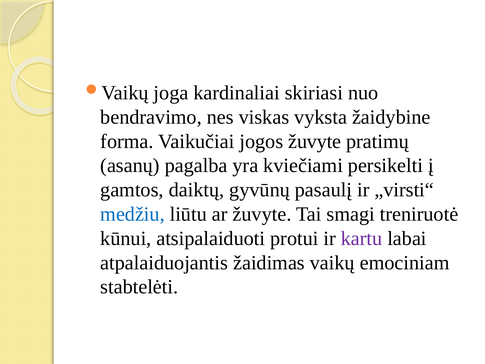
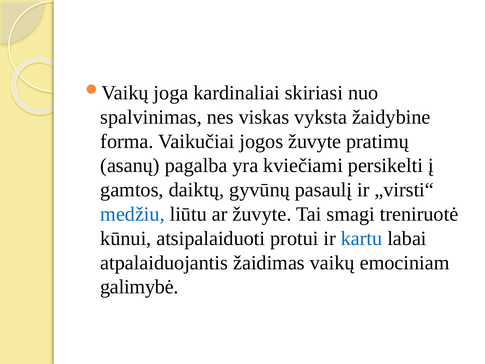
bendravimo: bendravimo -> spalvinimas
kartu colour: purple -> blue
stabtelėti: stabtelėti -> galimybė
